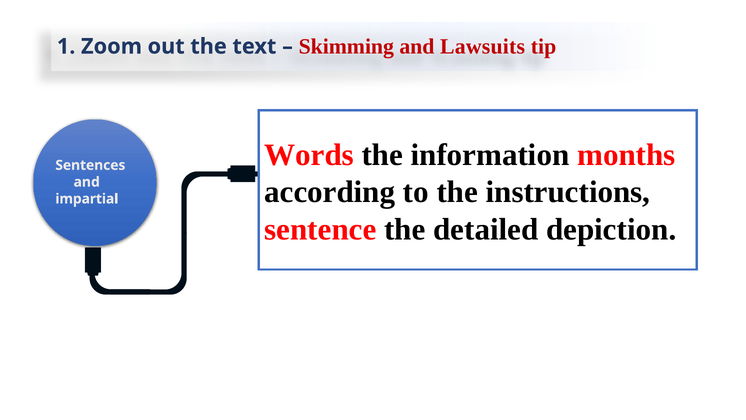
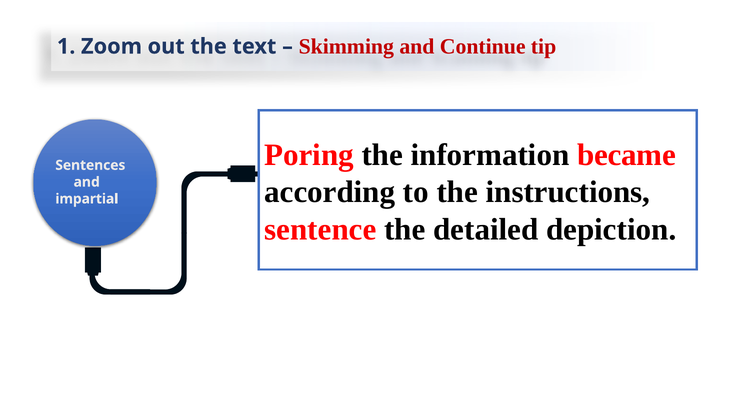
Lawsuits: Lawsuits -> Continue
Words: Words -> Poring
months: months -> became
